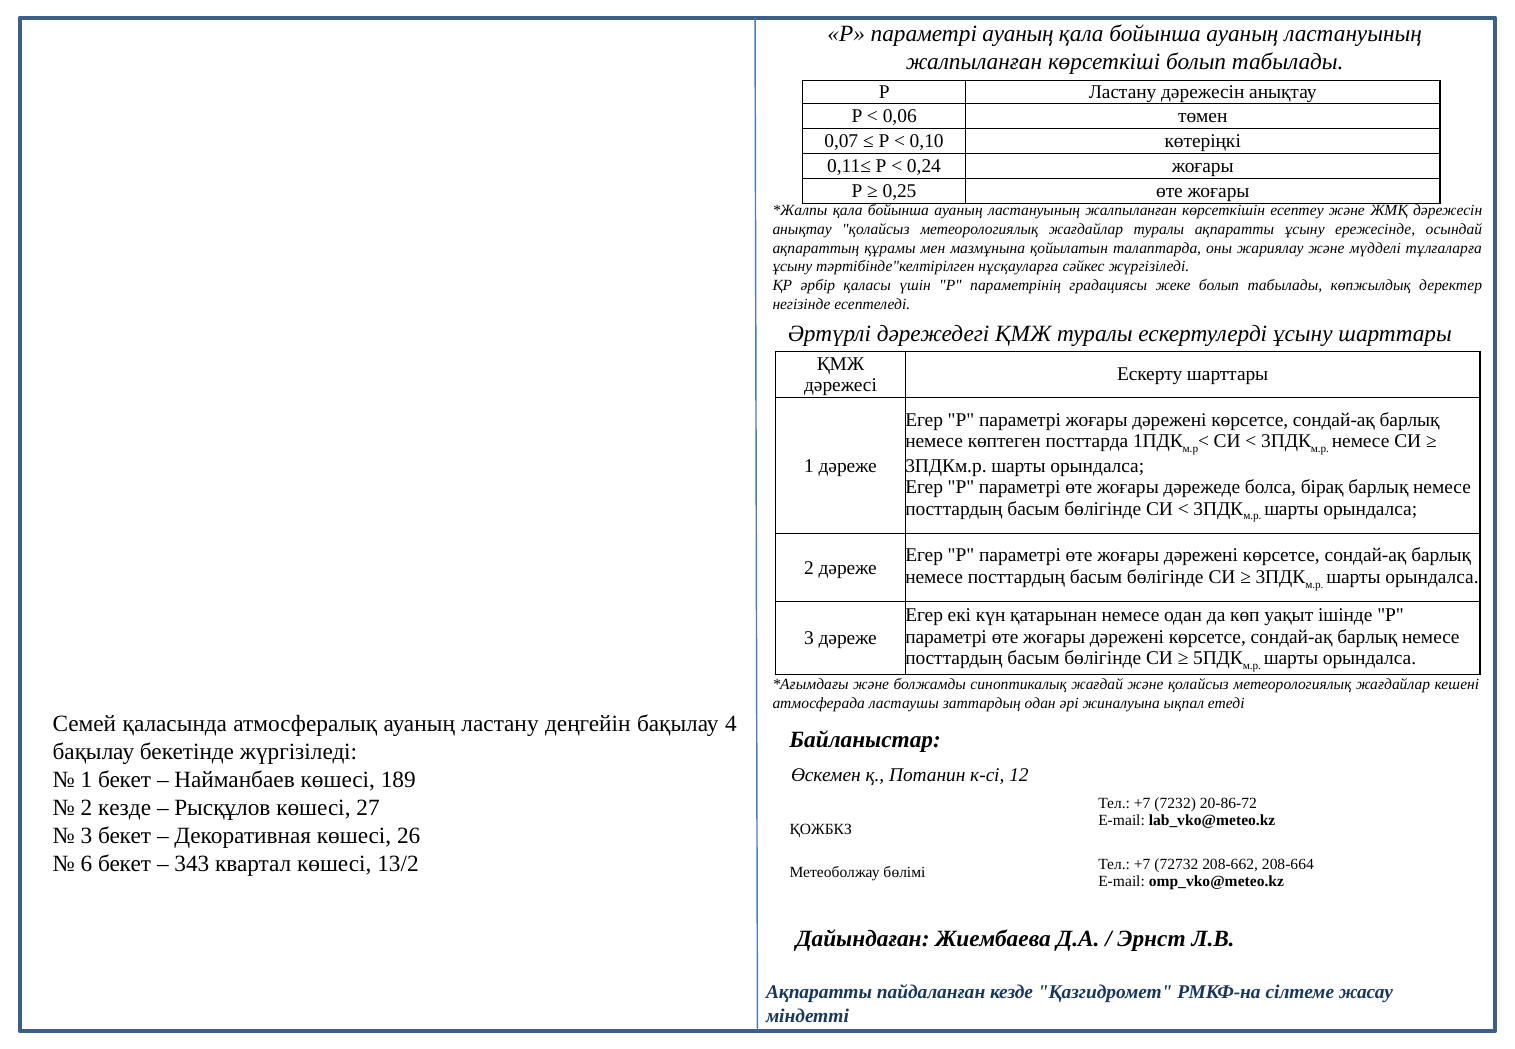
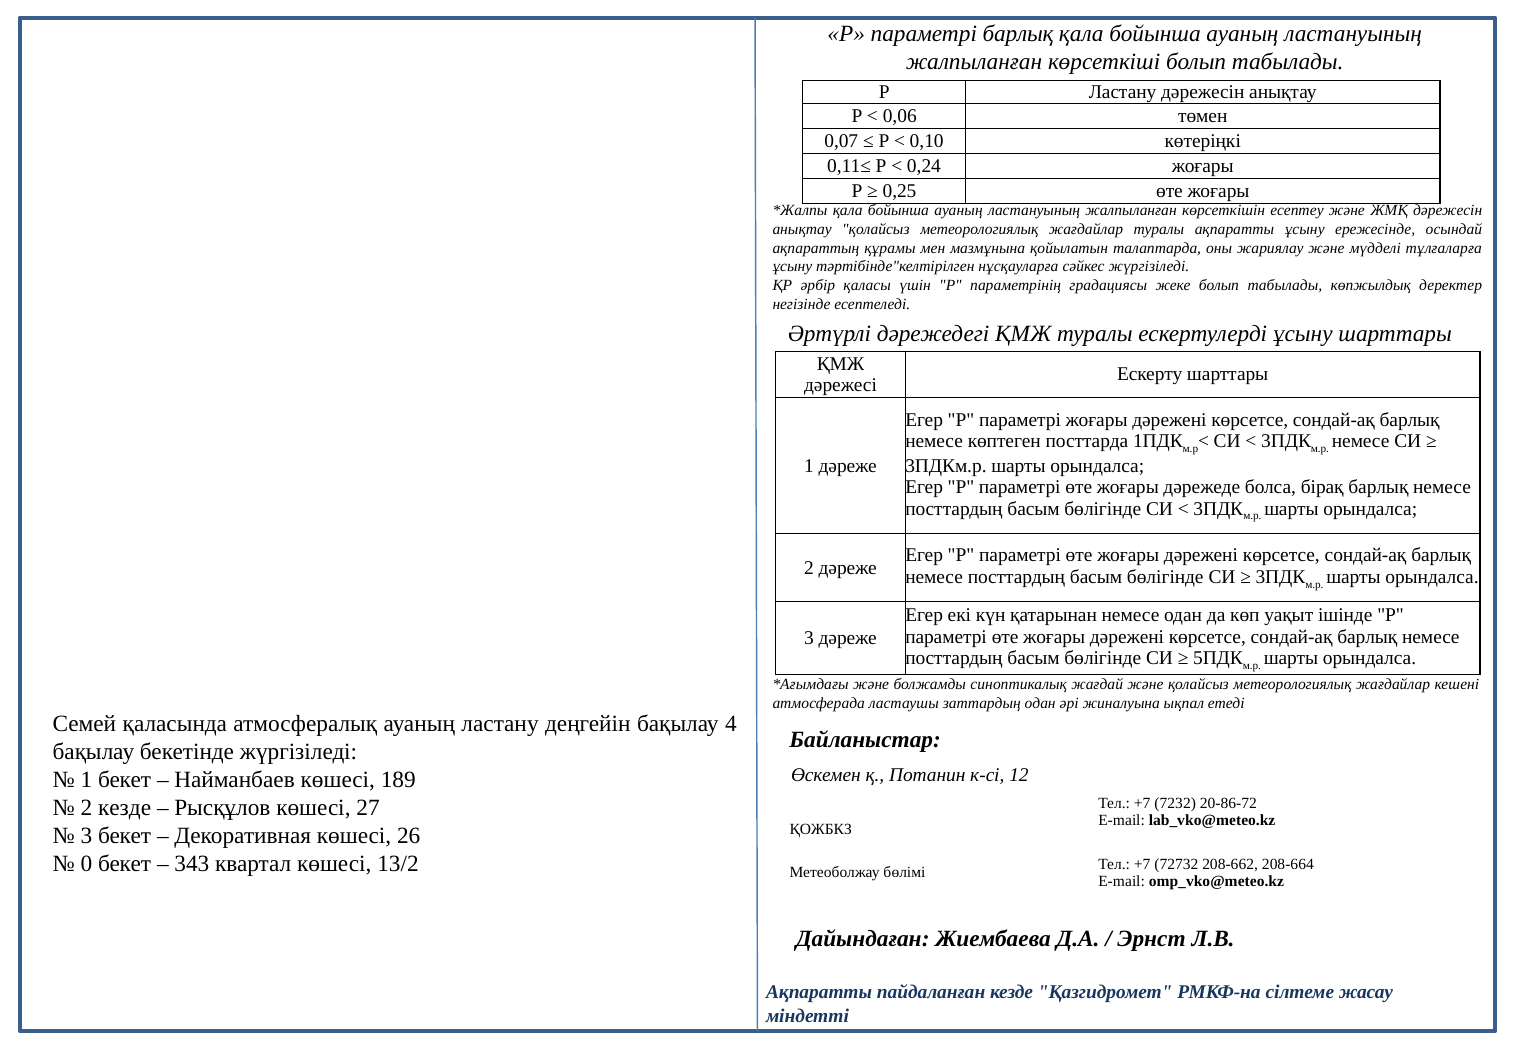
параметрі ауаның: ауаның -> барлық
6: 6 -> 0
